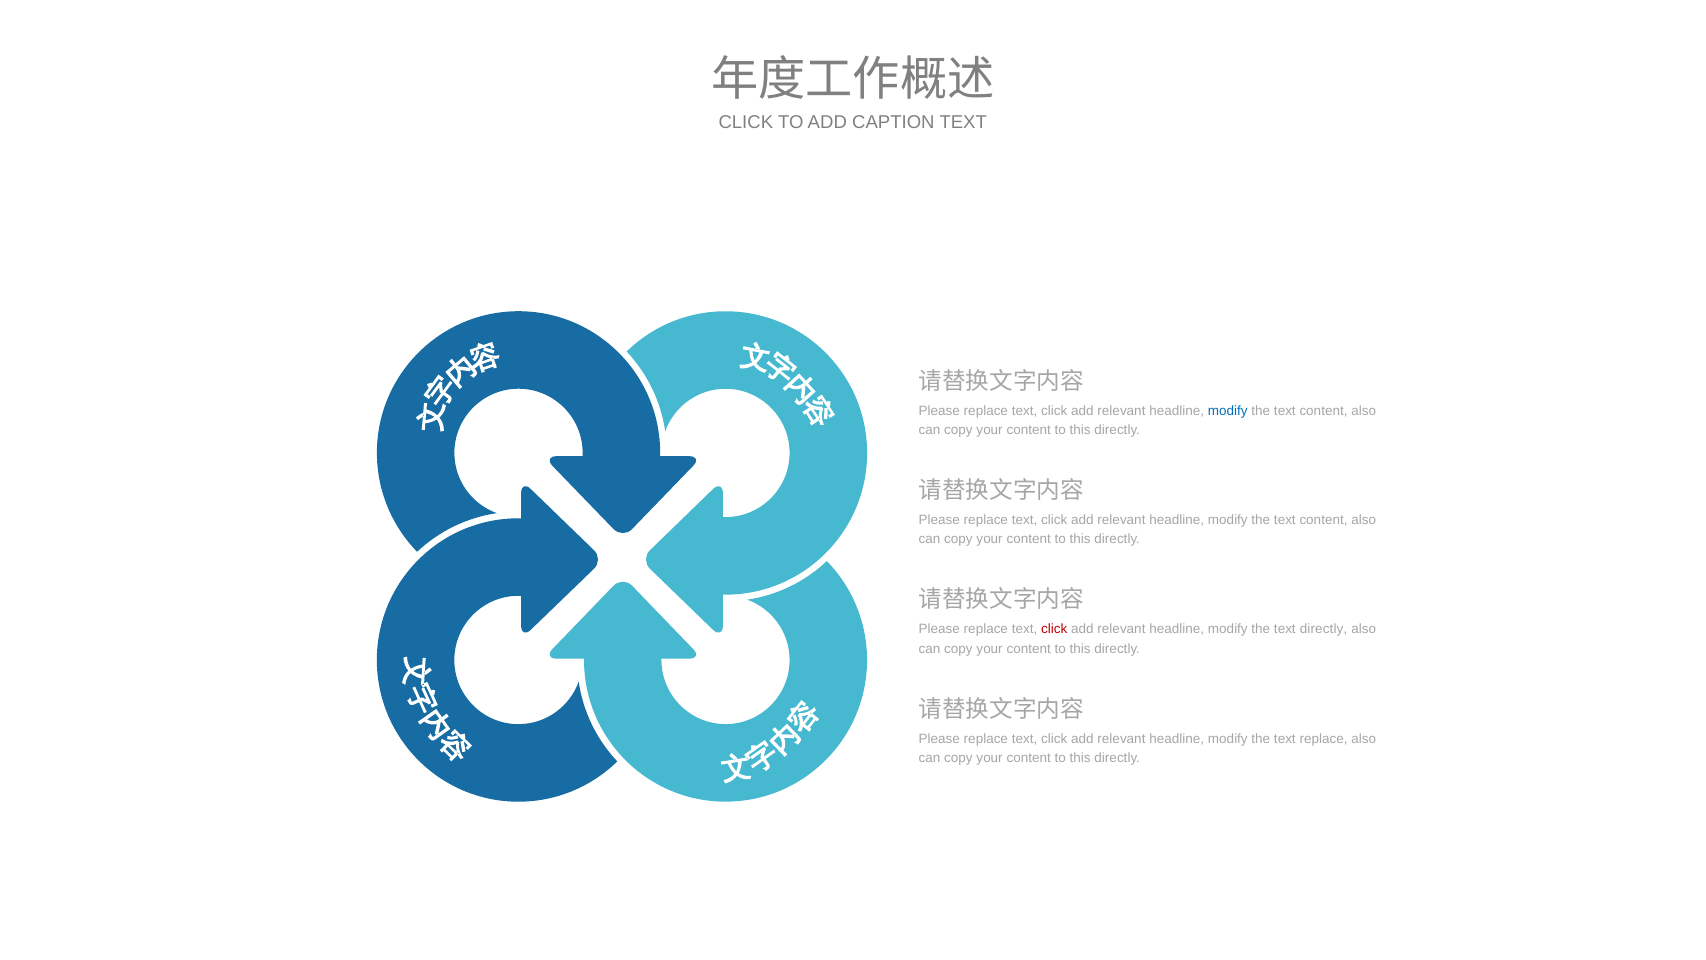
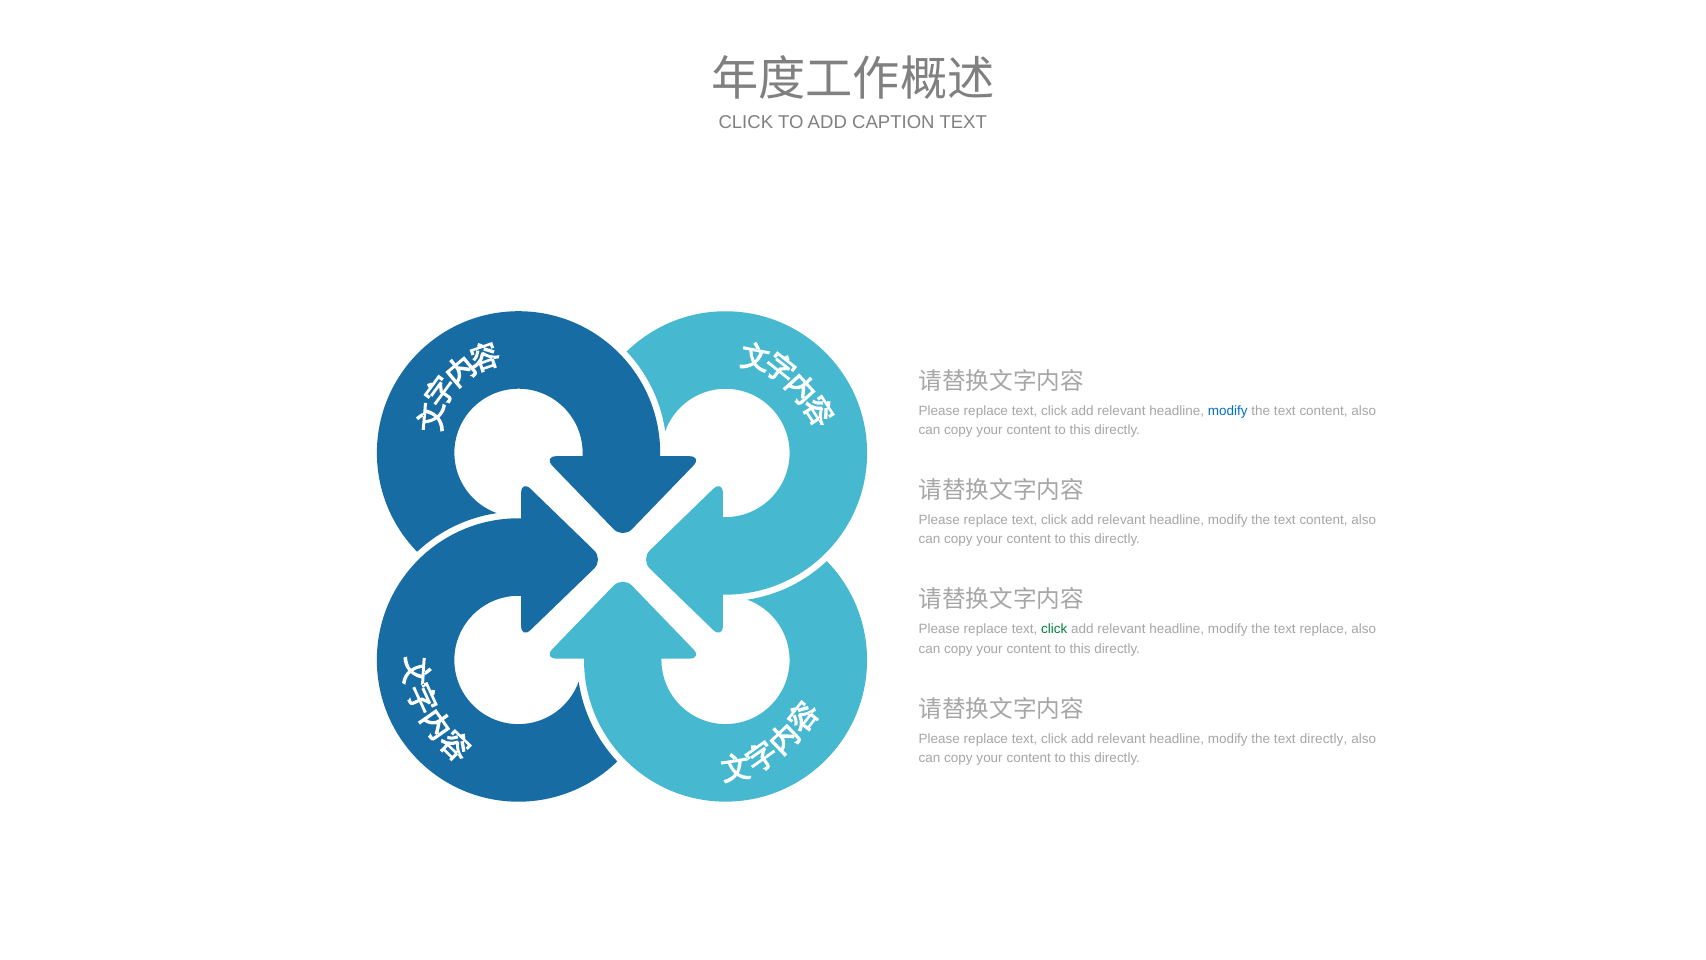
click at (1054, 629) colour: red -> green
text directly: directly -> replace
text replace: replace -> directly
